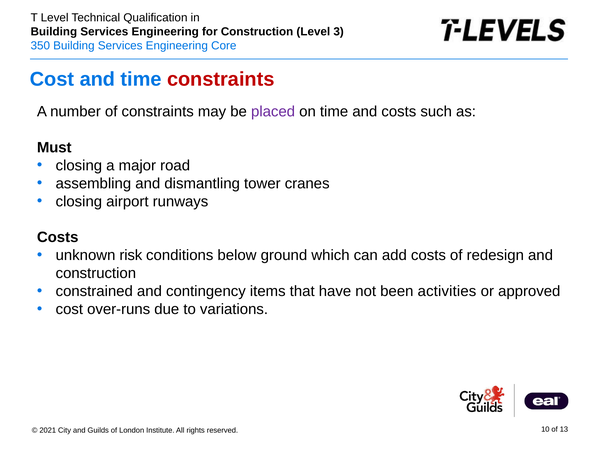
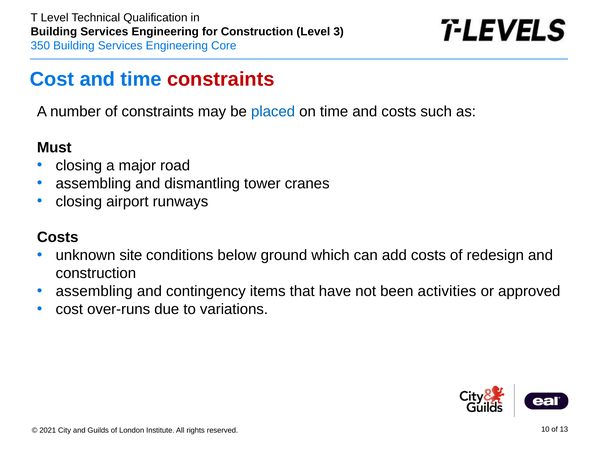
placed colour: purple -> blue
risk: risk -> site
constrained at (94, 291): constrained -> assembling
